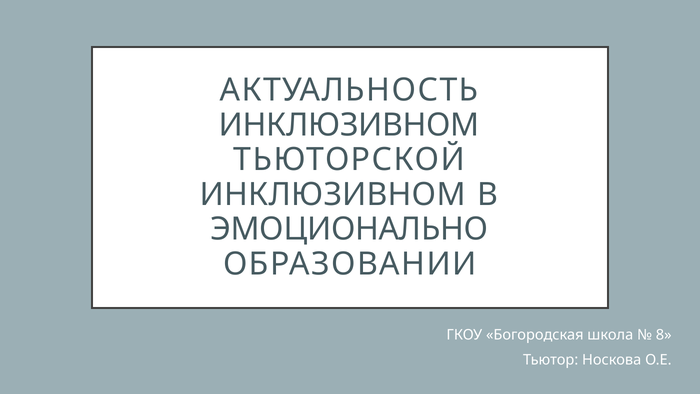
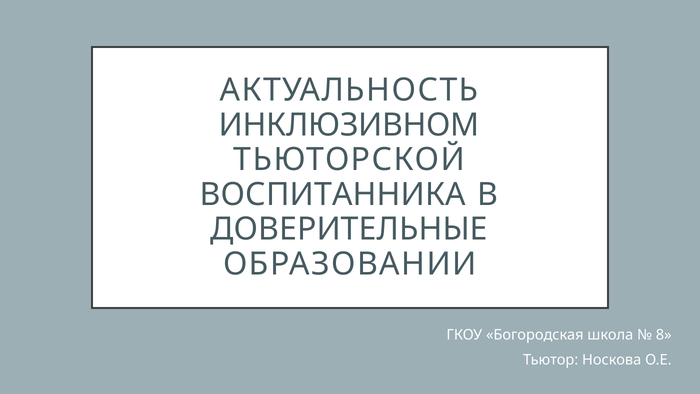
ИНКЛЮЗИВНОМ at (333, 194): ИНКЛЮЗИВНОМ -> ВОСПИТАННИКА
ЭМОЦИОНАЛЬНО: ЭМОЦИОНАЛЬНО -> ДОВЕРИТЕЛЬНЫЕ
